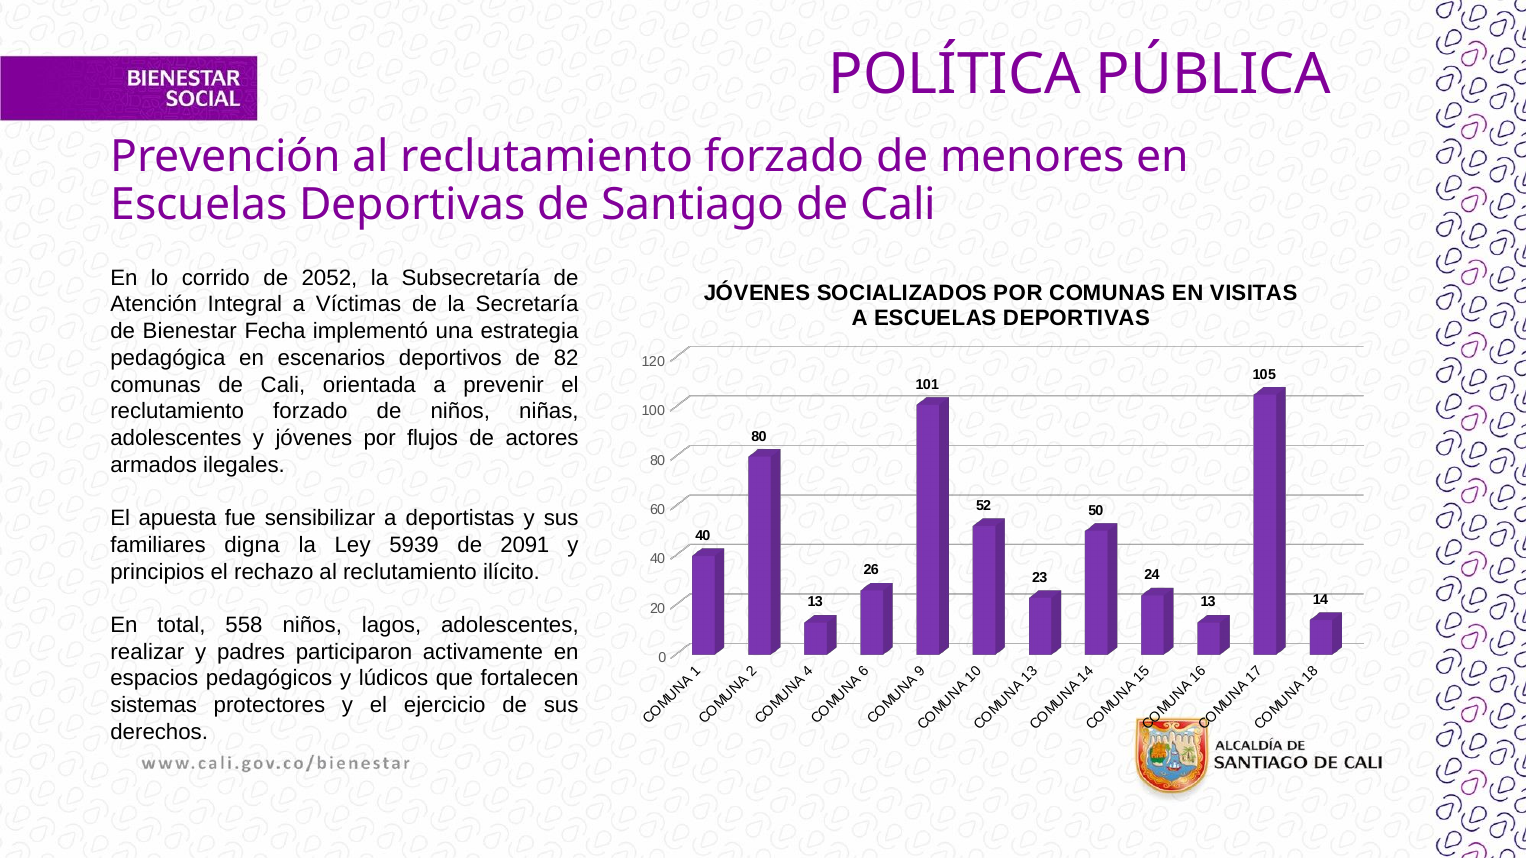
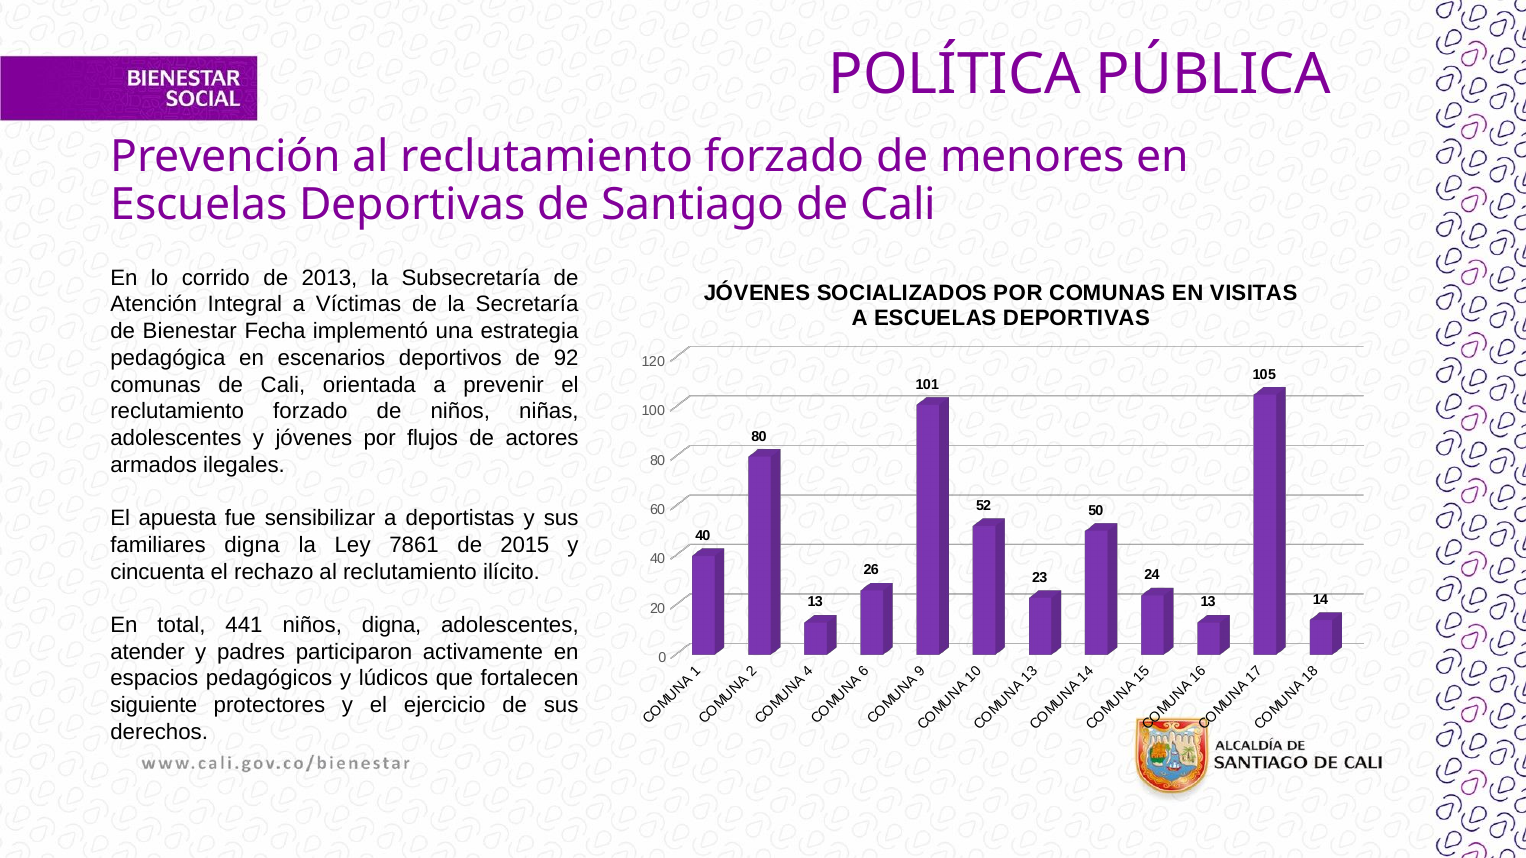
2052: 2052 -> 2013
82: 82 -> 92
5939: 5939 -> 7861
2091: 2091 -> 2015
principios: principios -> cincuenta
558: 558 -> 441
niños lagos: lagos -> digna
realizar: realizar -> atender
sistemas: sistemas -> siguiente
